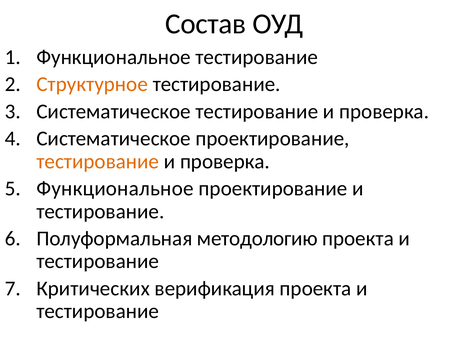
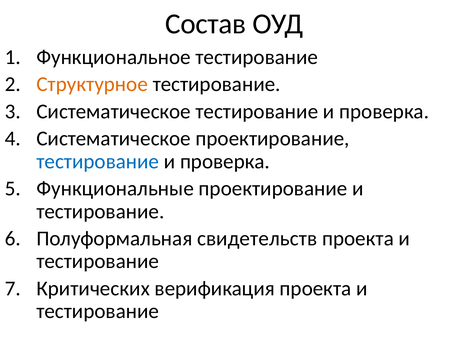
тестирование at (98, 161) colour: orange -> blue
Функциональное at (115, 188): Функциональное -> Функциональные
методологию: методологию -> свидетельств
